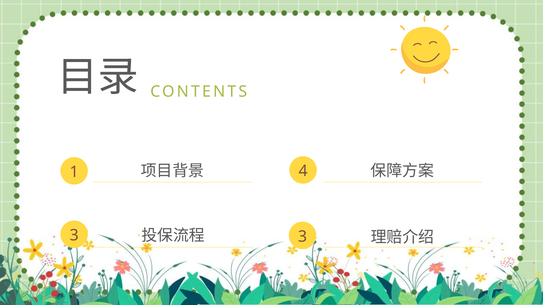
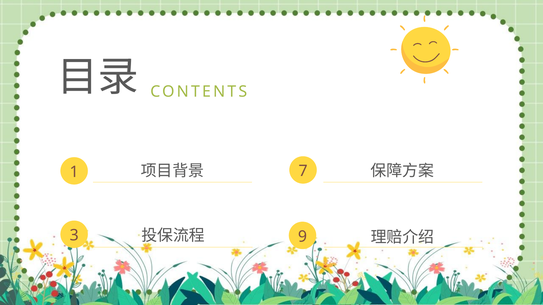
4: 4 -> 7
3 3: 3 -> 9
